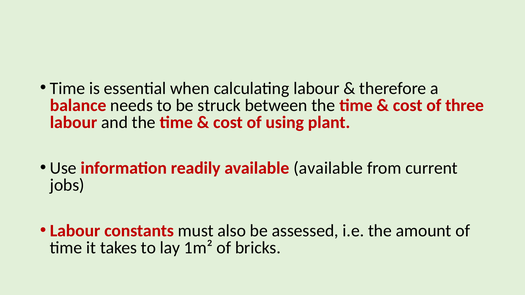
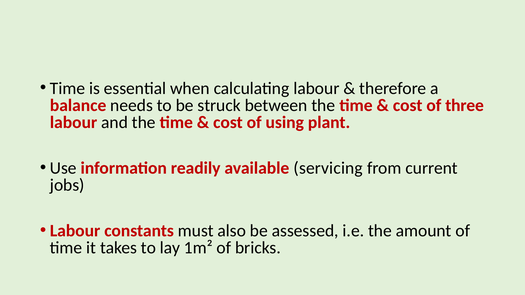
available available: available -> servicing
